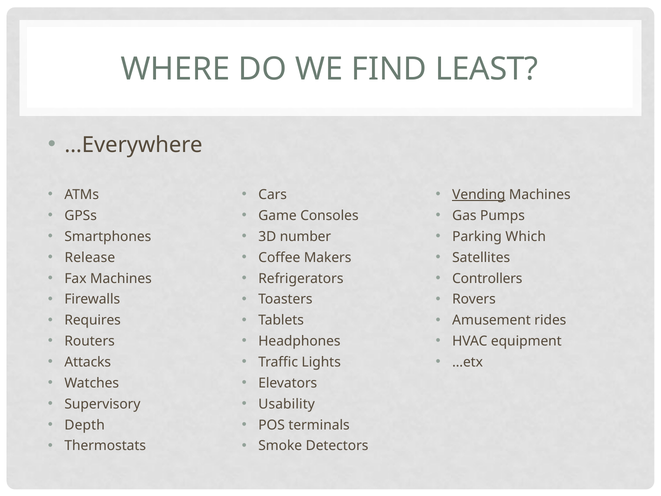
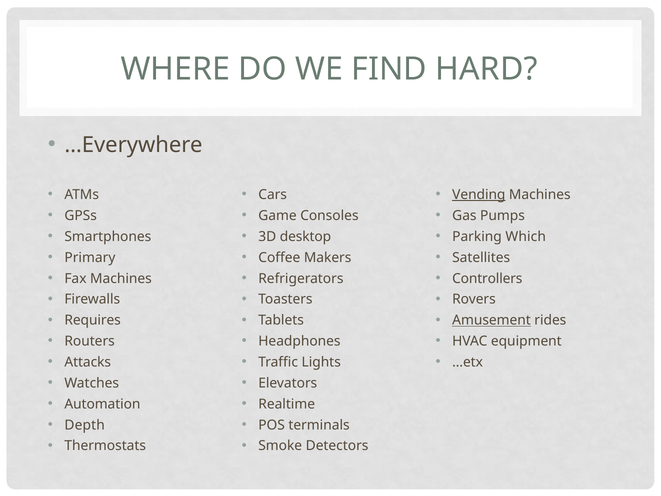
LEAST: LEAST -> HARD
number: number -> desktop
Release: Release -> Primary
Amusement underline: none -> present
Supervisory: Supervisory -> Automation
Usability: Usability -> Realtime
